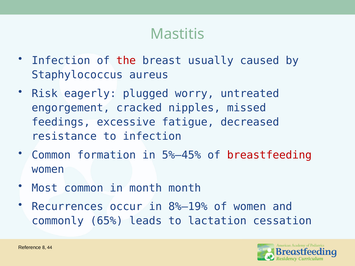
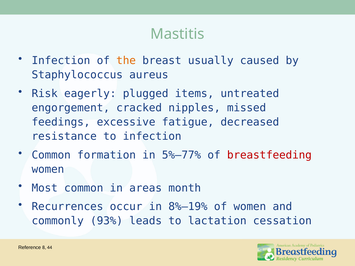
the colour: red -> orange
worry: worry -> items
5%–45%: 5%–45% -> 5%–77%
in month: month -> areas
65%: 65% -> 93%
